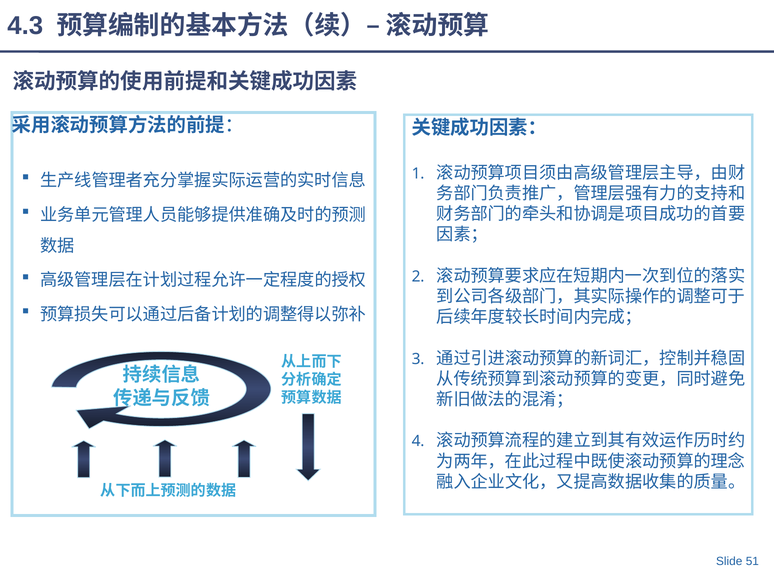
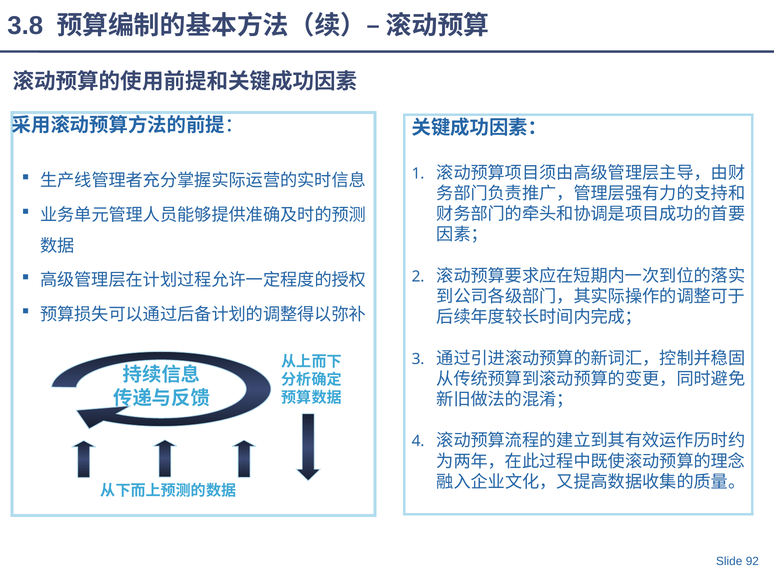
4.3: 4.3 -> 3.8
51: 51 -> 92
